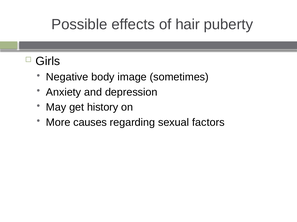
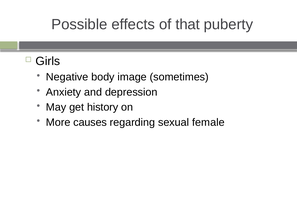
hair: hair -> that
factors: factors -> female
